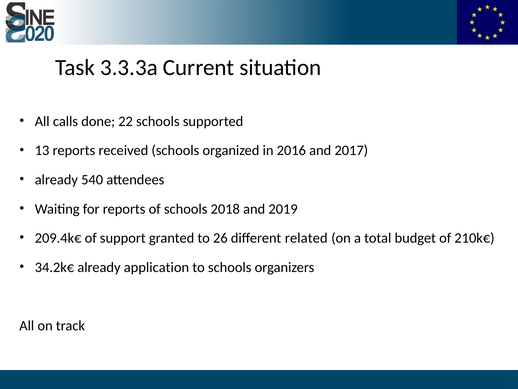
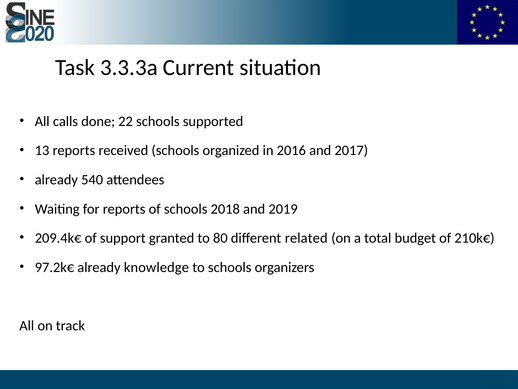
26: 26 -> 80
34.2k€: 34.2k€ -> 97.2k€
application: application -> knowledge
